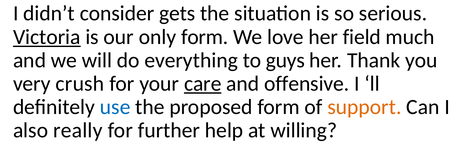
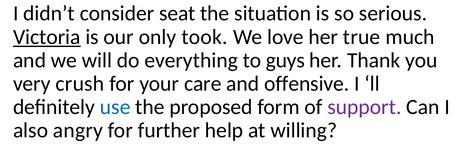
gets: gets -> seat
only form: form -> took
field: field -> true
care underline: present -> none
support colour: orange -> purple
really: really -> angry
